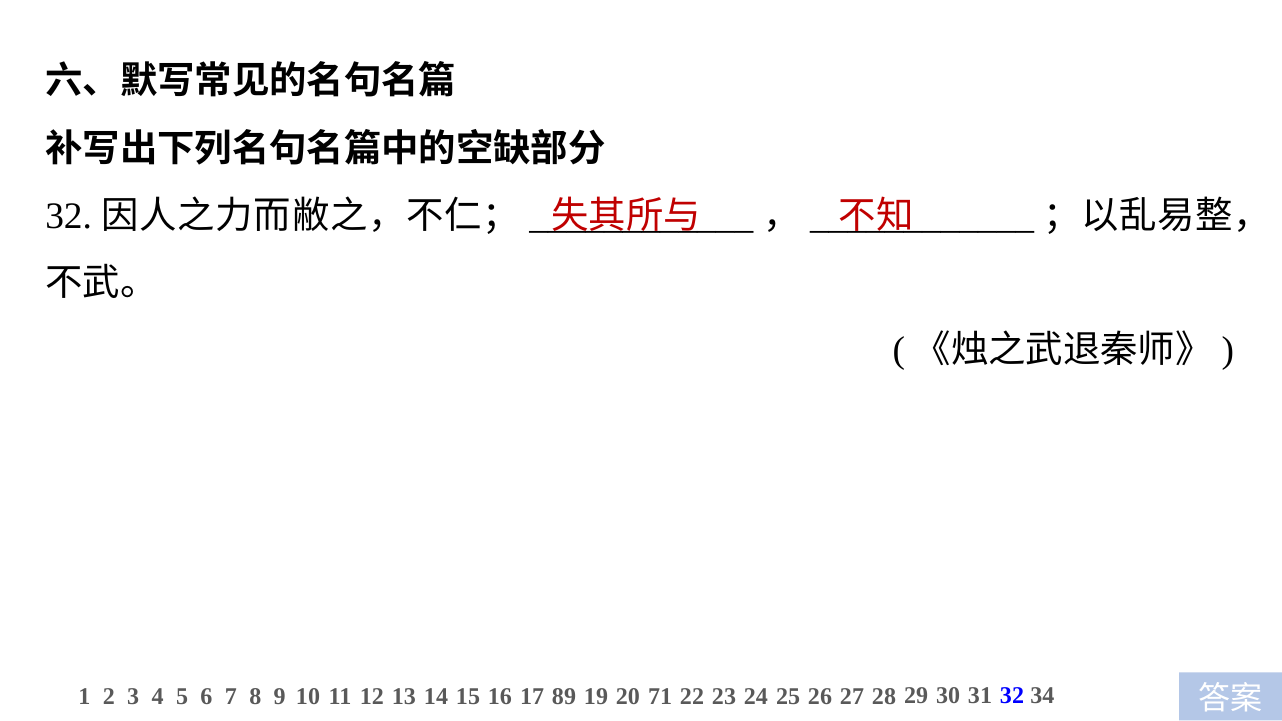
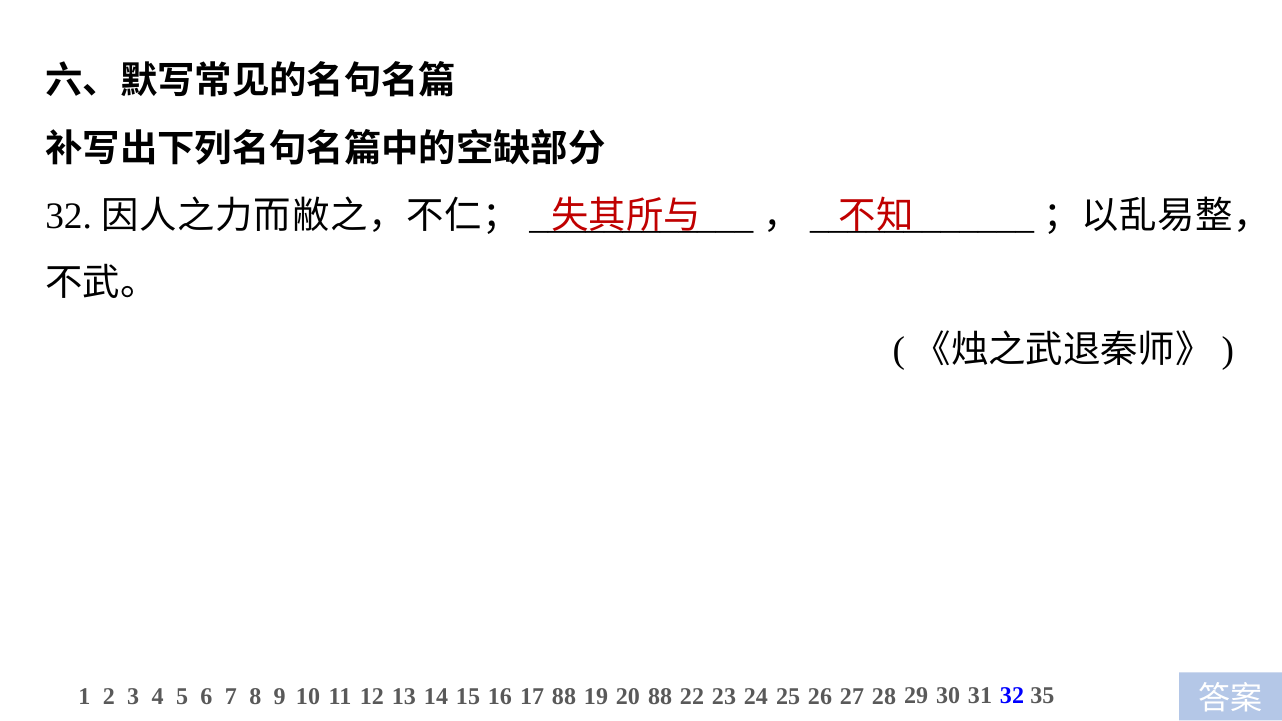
17 89: 89 -> 88
20 71: 71 -> 88
34: 34 -> 35
